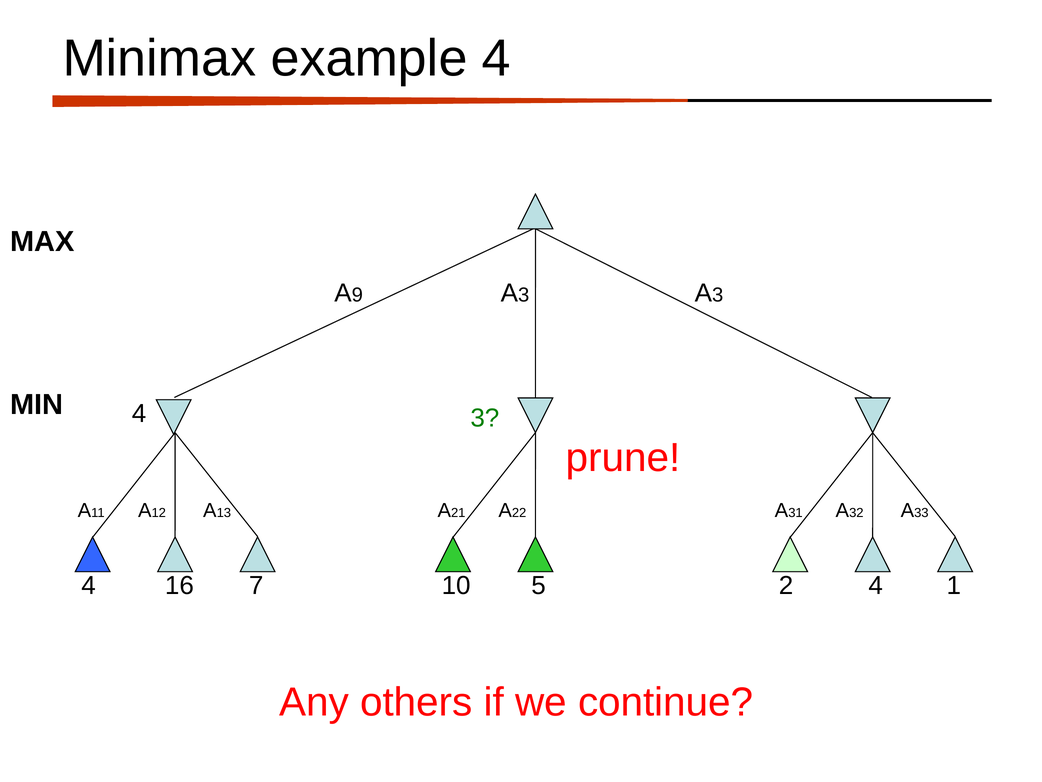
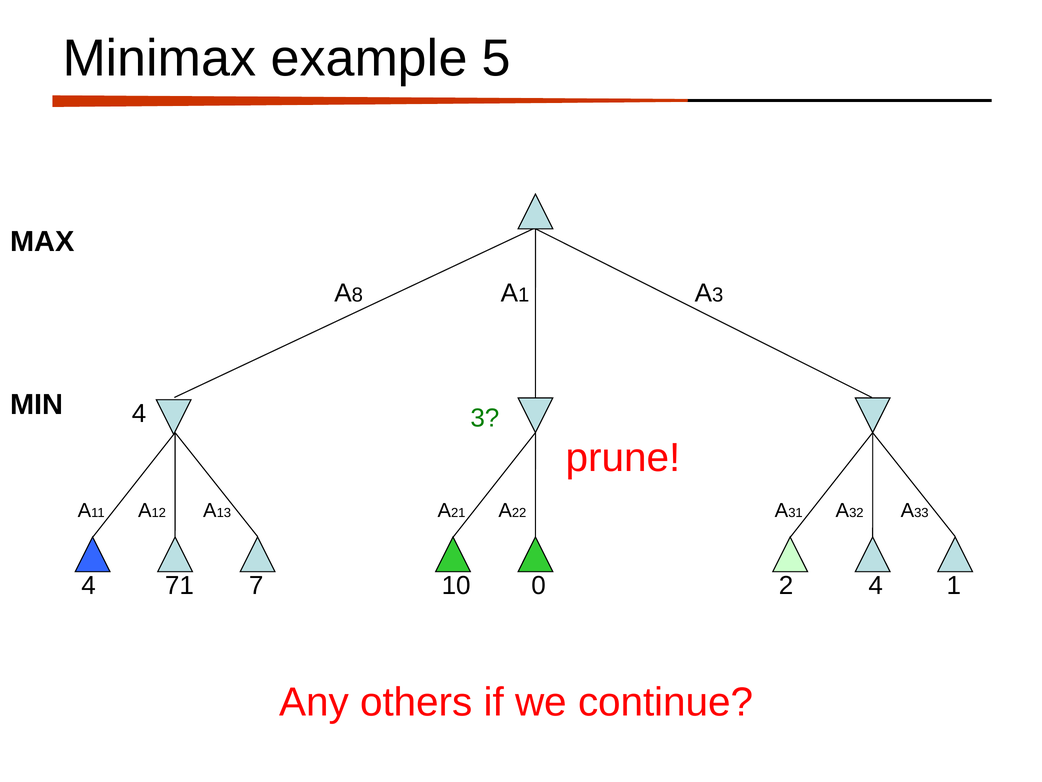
example 4: 4 -> 5
9: 9 -> 8
3 at (524, 295): 3 -> 1
16: 16 -> 71
5: 5 -> 0
